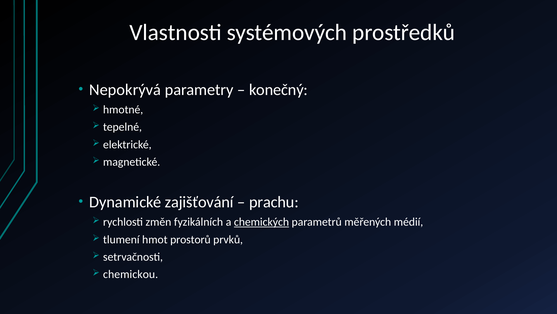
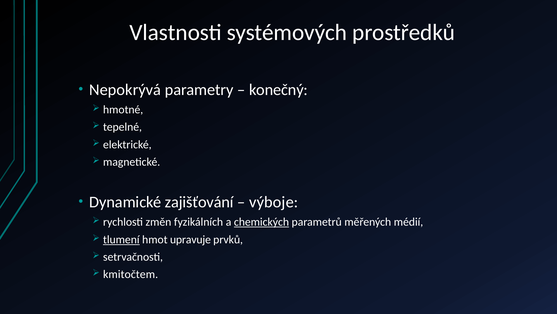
prachu: prachu -> výboje
tlumení underline: none -> present
prostorů: prostorů -> upravuje
chemickou: chemickou -> kmitočtem
